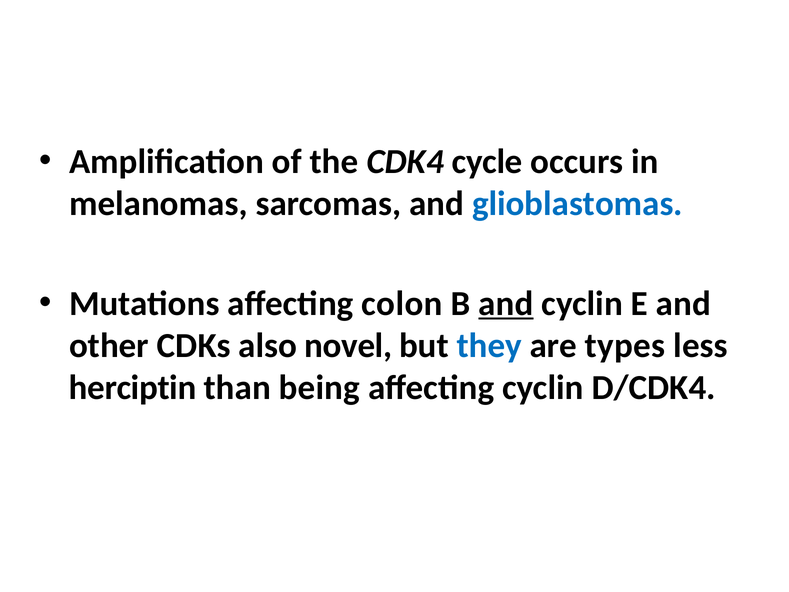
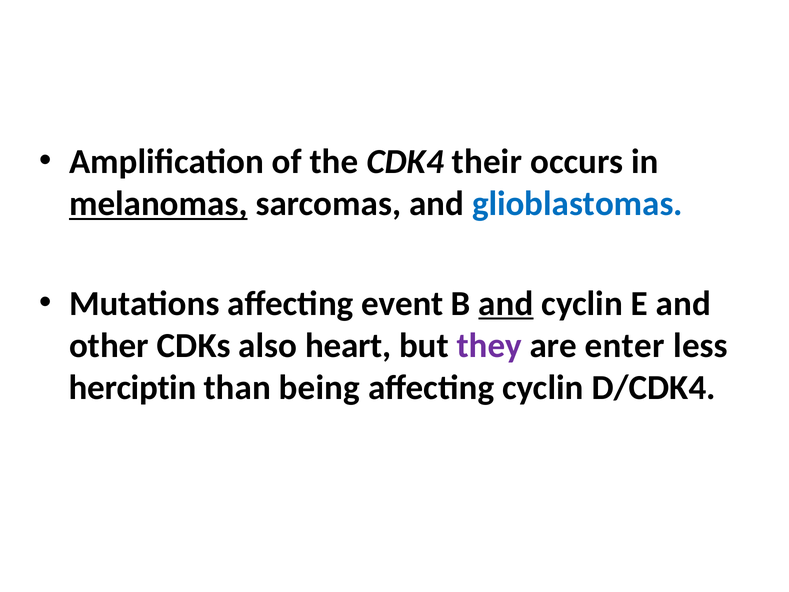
cycle: cycle -> their
melanomas underline: none -> present
colon: colon -> event
novel: novel -> heart
they colour: blue -> purple
types: types -> enter
